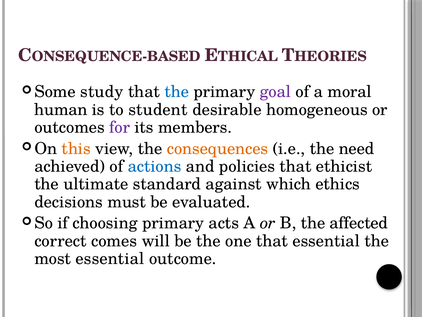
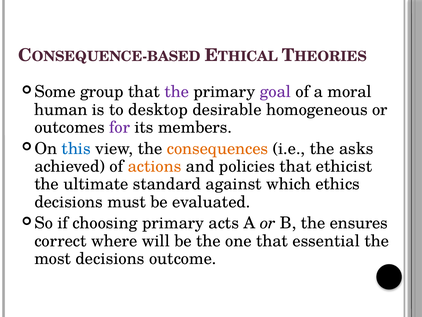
study: study -> group
the at (177, 92) colour: blue -> purple
student: student -> desktop
this colour: orange -> blue
need: need -> asks
actions colour: blue -> orange
affected: affected -> ensures
comes: comes -> where
most essential: essential -> decisions
